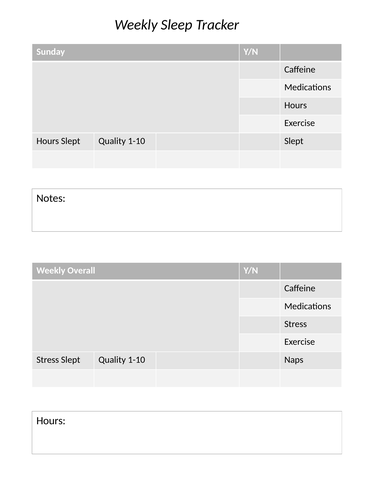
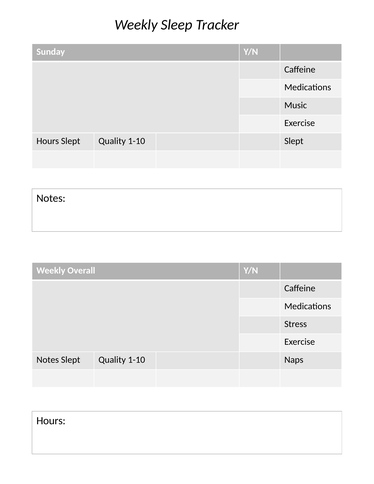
Hours at (296, 105): Hours -> Music
Stress at (48, 360): Stress -> Notes
